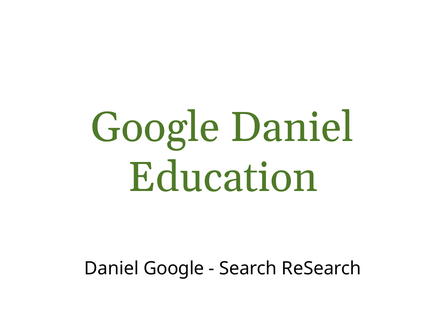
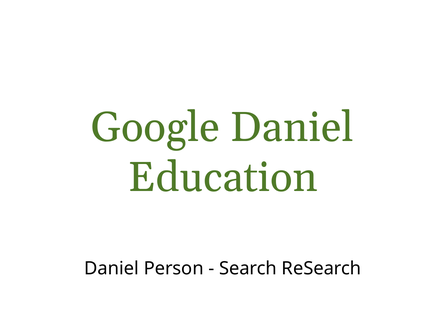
Daniel Google: Google -> Person
